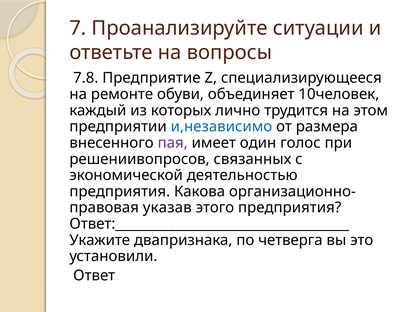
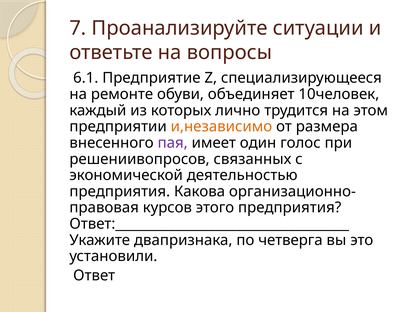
7.8: 7.8 -> 6.1
и,независимо colour: blue -> orange
указав: указав -> курсов
